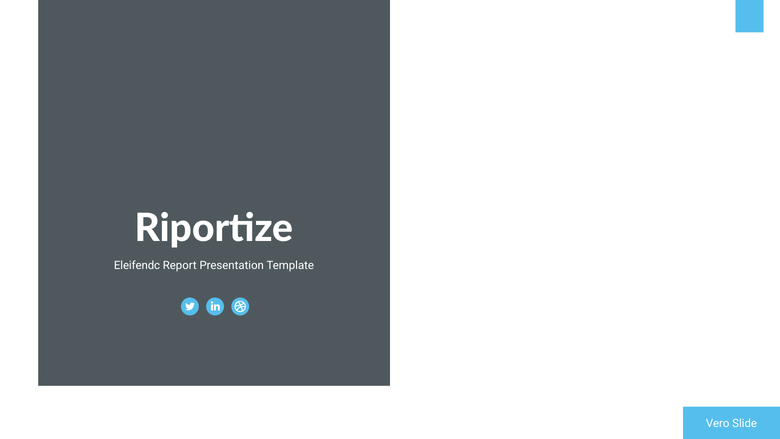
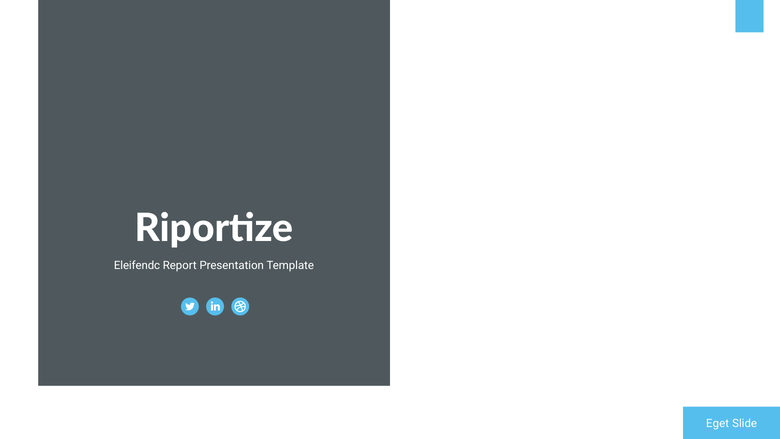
Vero: Vero -> Eget
